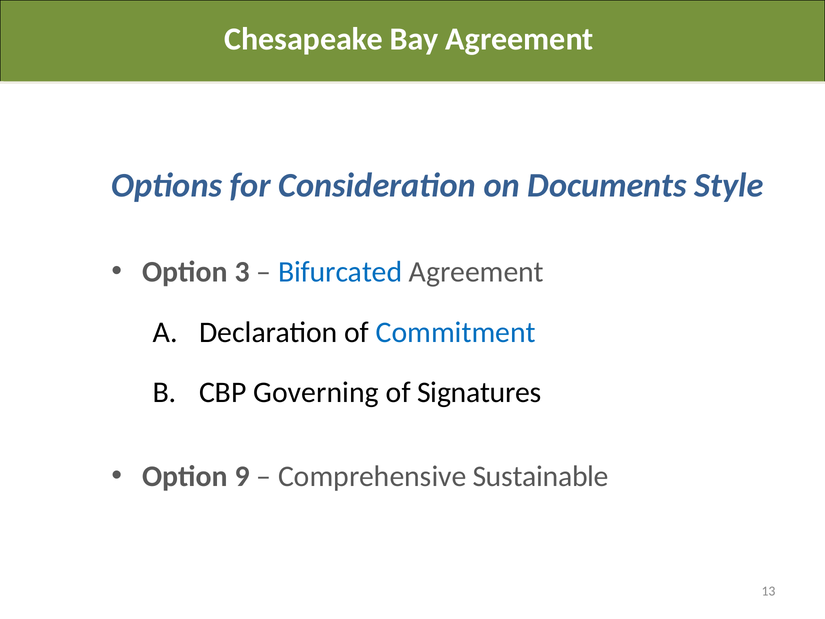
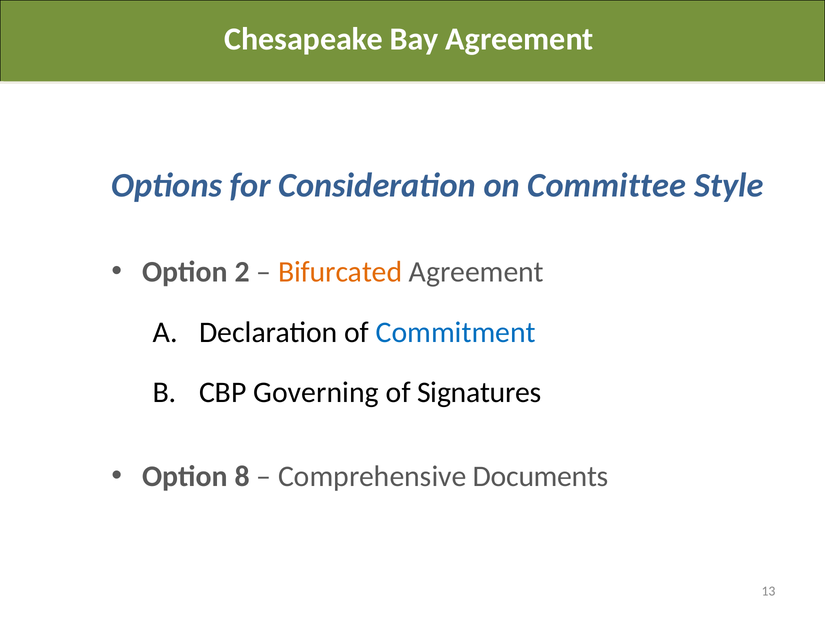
Documents: Documents -> Committee
3: 3 -> 2
Bifurcated colour: blue -> orange
9: 9 -> 8
Sustainable: Sustainable -> Documents
